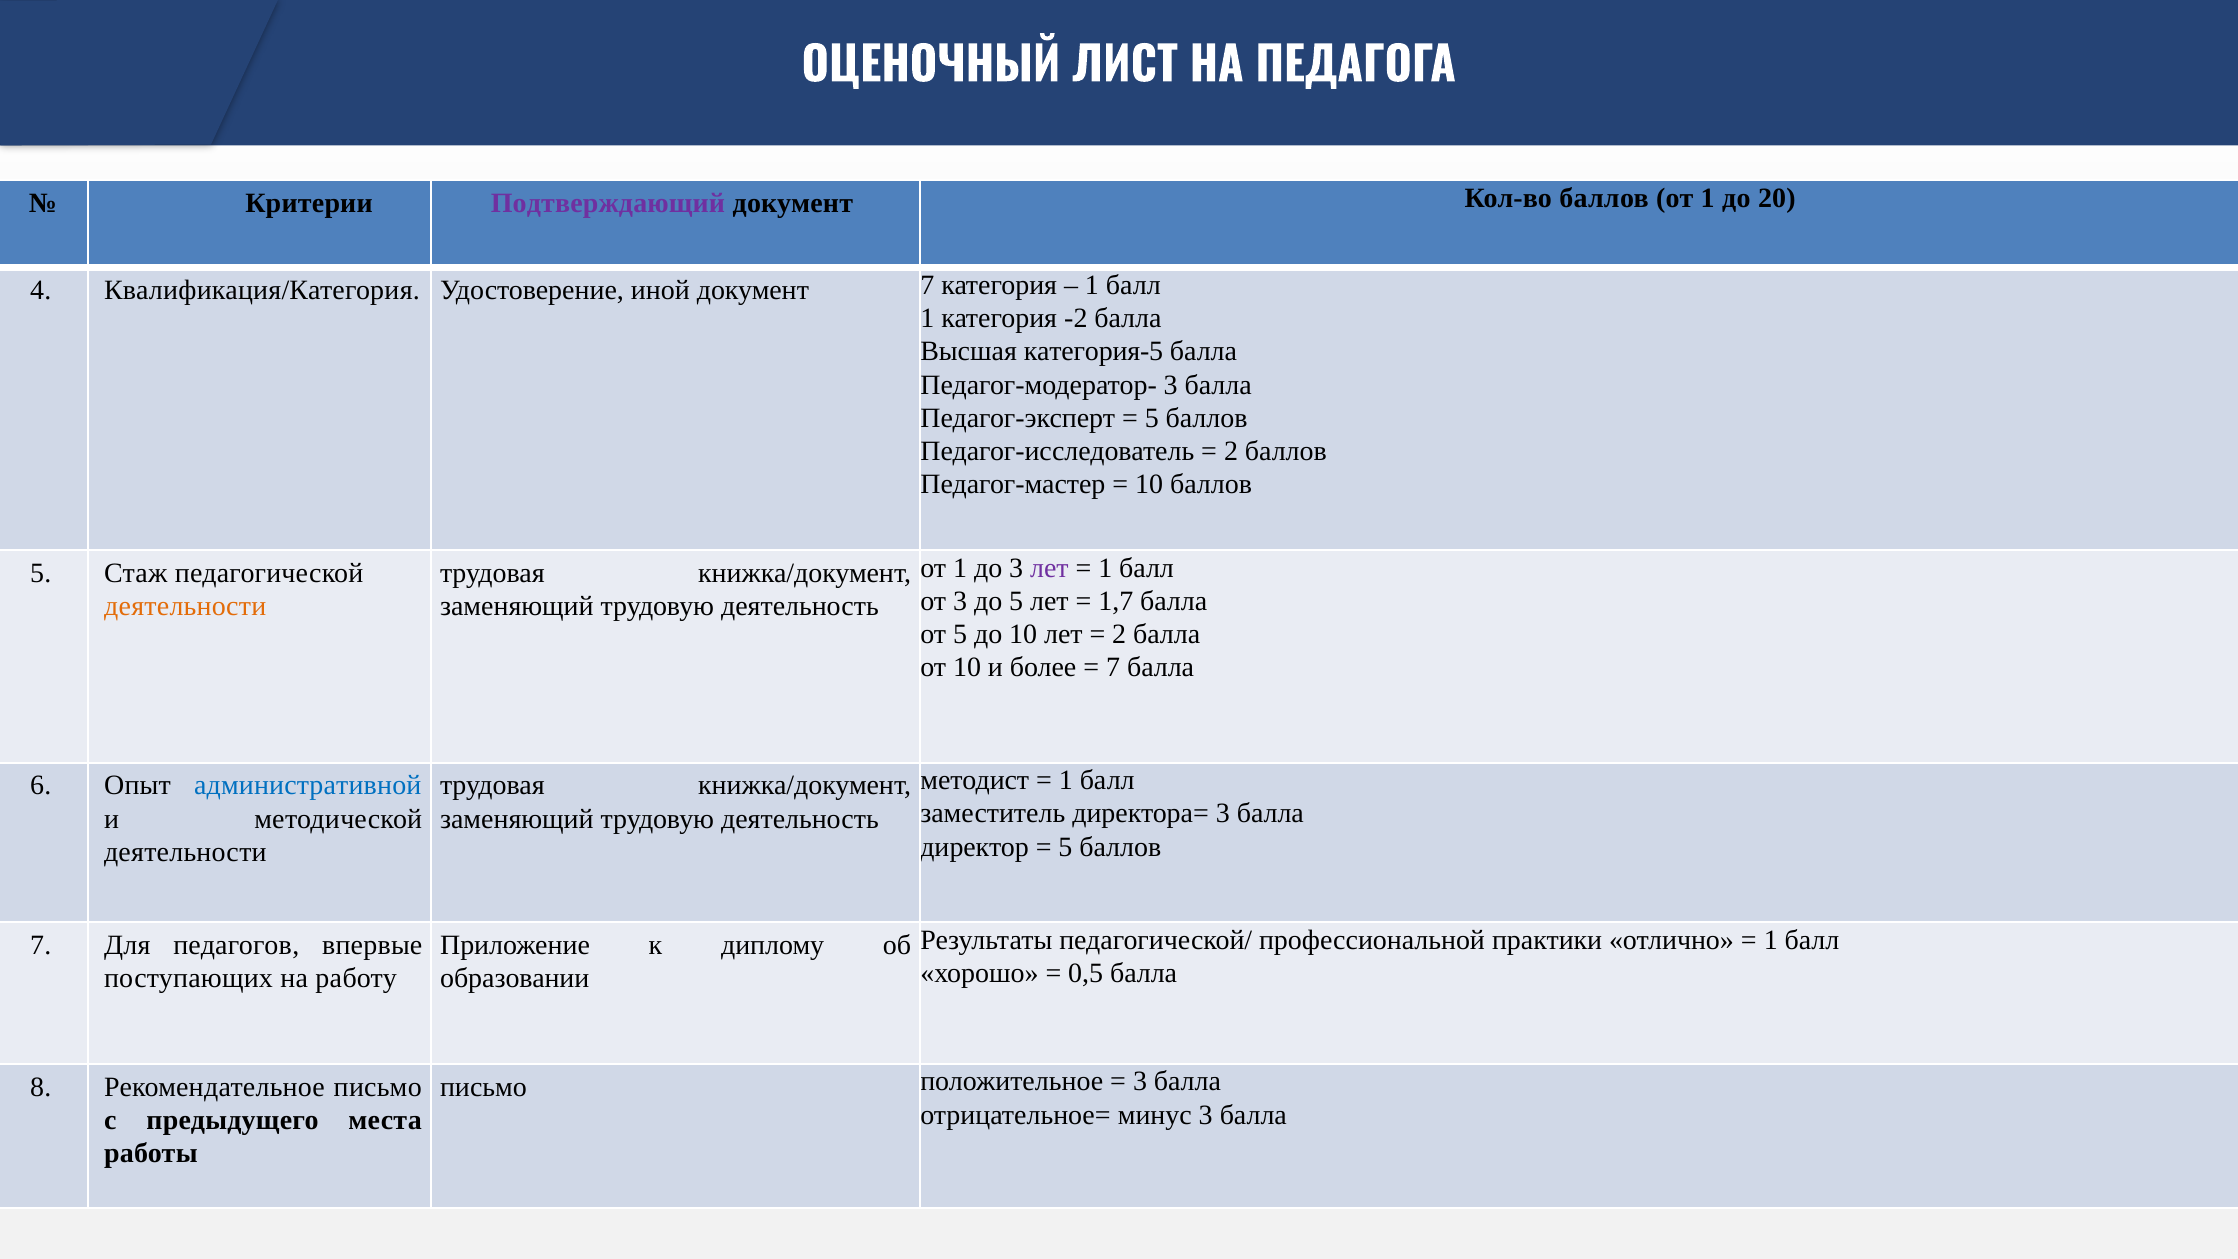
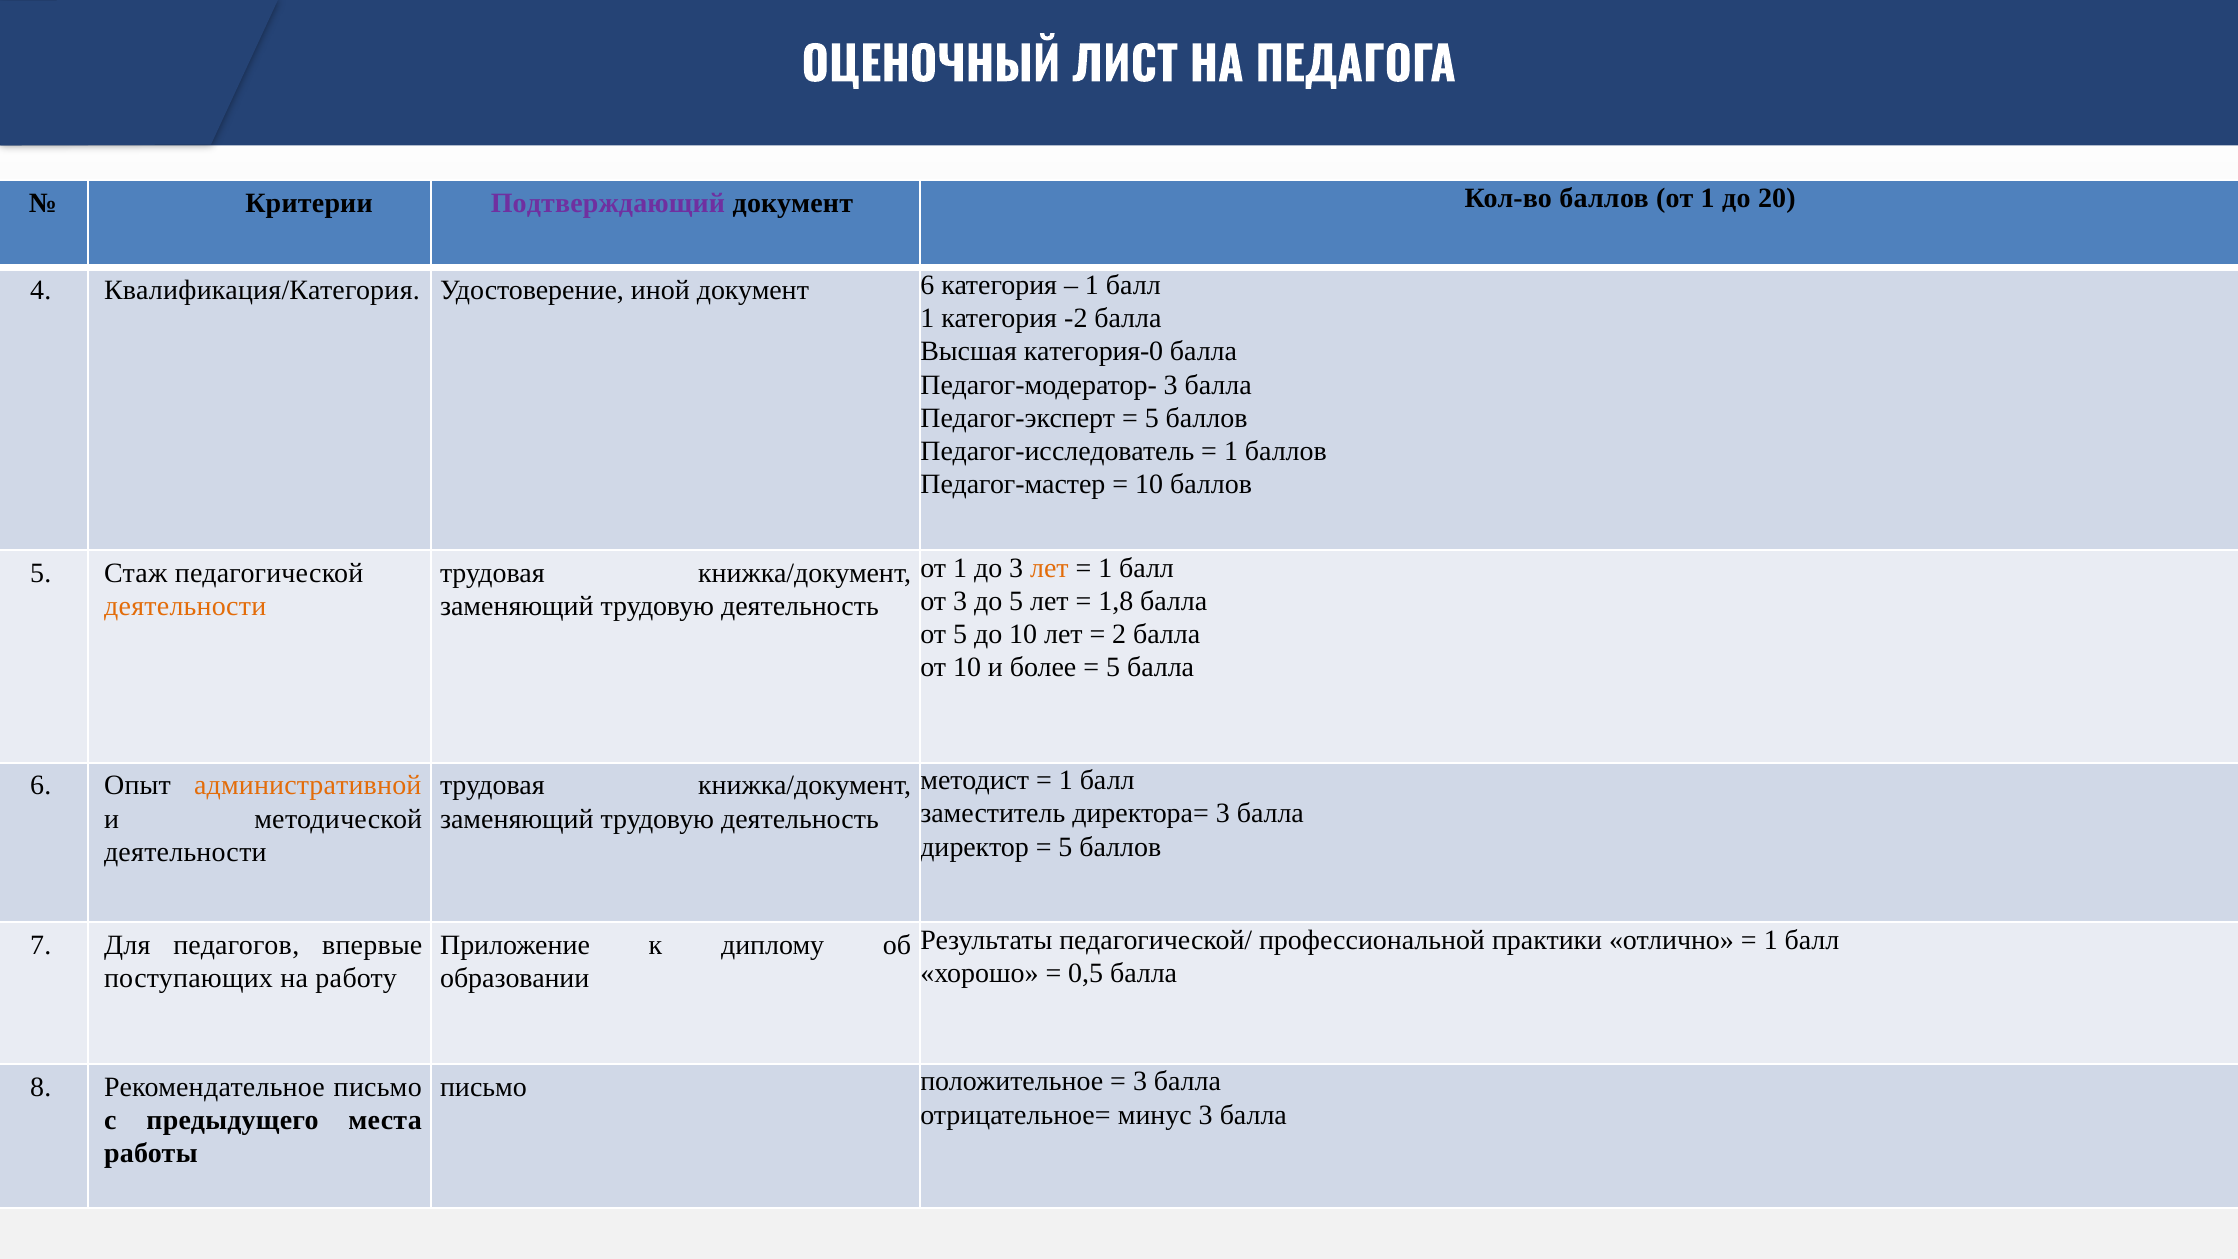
документ 7: 7 -> 6
категория-5: категория-5 -> категория-0
2 at (1231, 451): 2 -> 1
лет at (1049, 568) colour: purple -> orange
1,7: 1,7 -> 1,8
7 at (1113, 667): 7 -> 5
административной colour: blue -> orange
